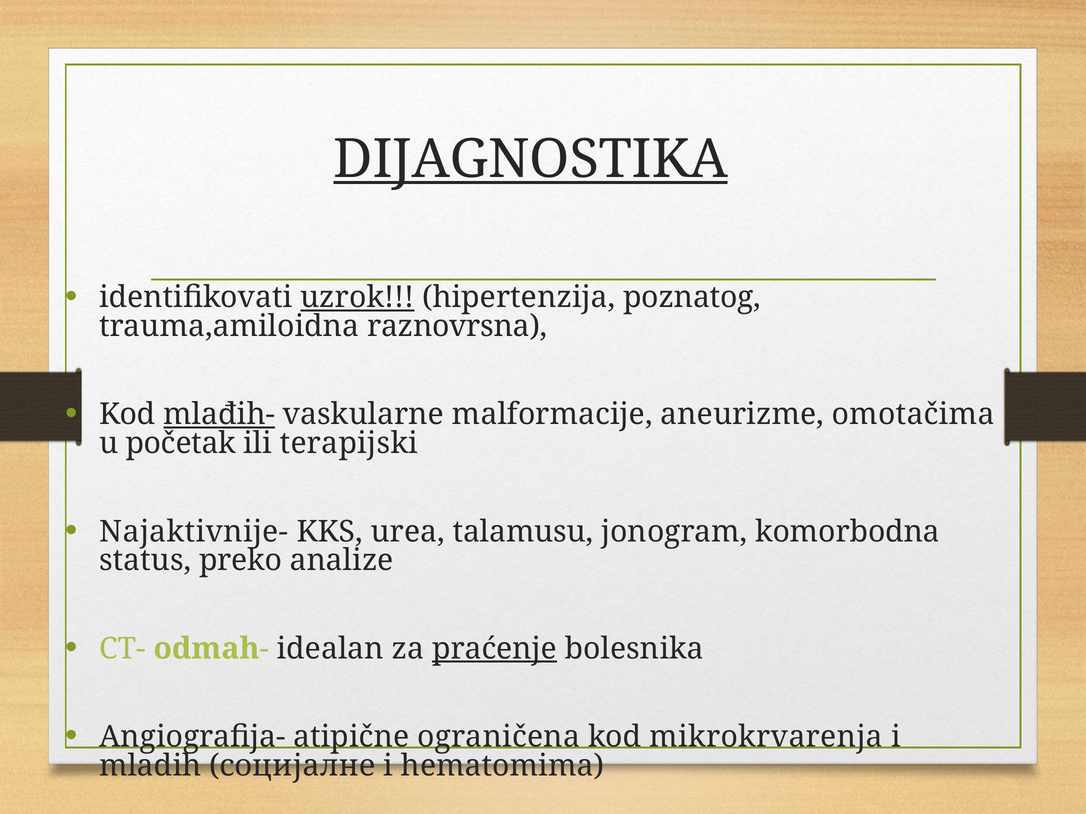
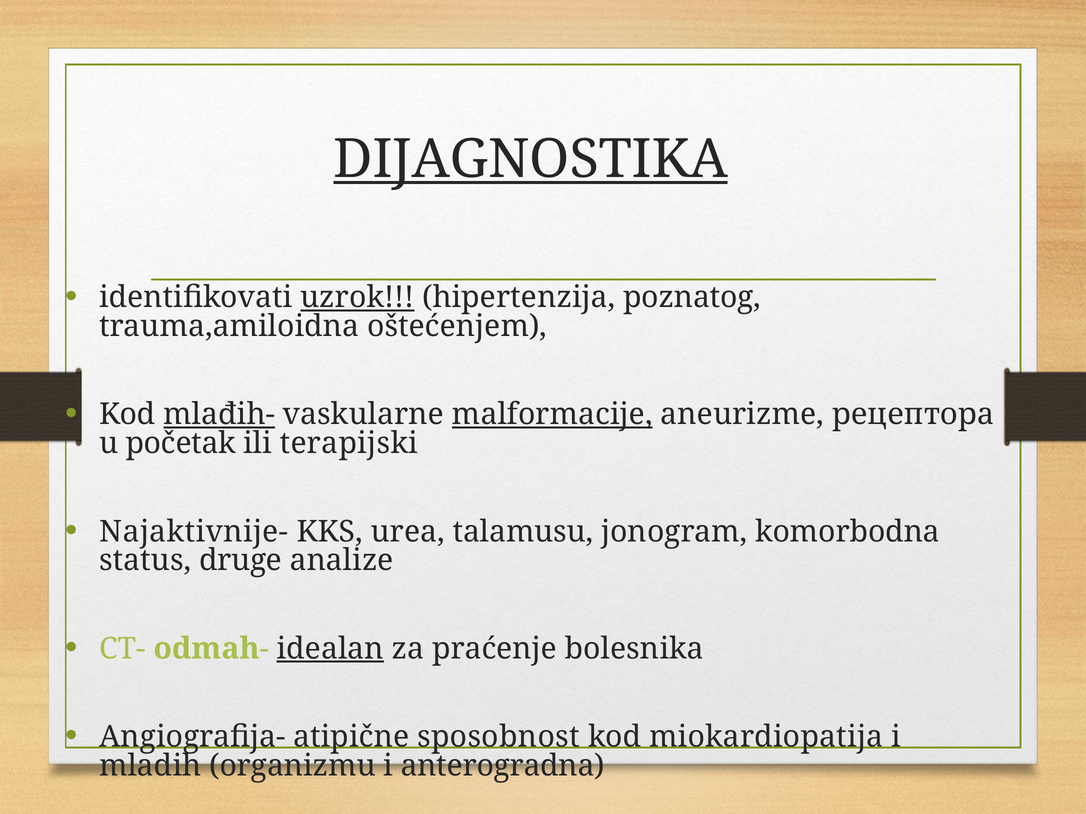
raznovrsna: raznovrsna -> oštećenjem
malformacije underline: none -> present
omotačima: omotačima -> рецептора
preko: preko -> druge
idealan underline: none -> present
praćenje underline: present -> none
ograničena: ograničena -> sposobnost
mikrokrvarenja: mikrokrvarenja -> miokardiopatija
социјалне: социјалне -> organizmu
hematomima: hematomima -> anterogradna
